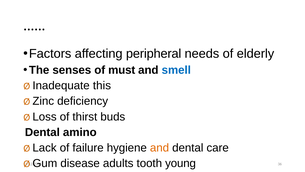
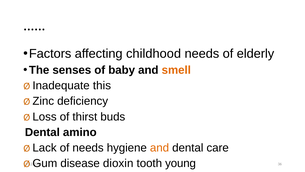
peripheral: peripheral -> childhood
must: must -> baby
smell colour: blue -> orange
of failure: failure -> needs
adults: adults -> dioxin
